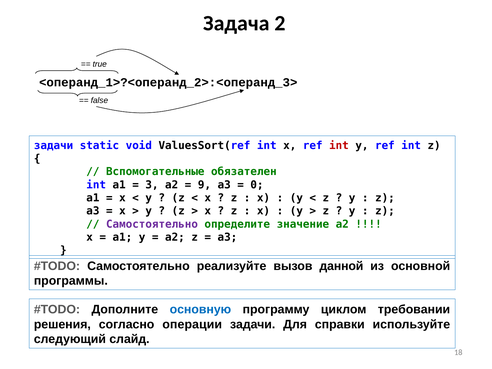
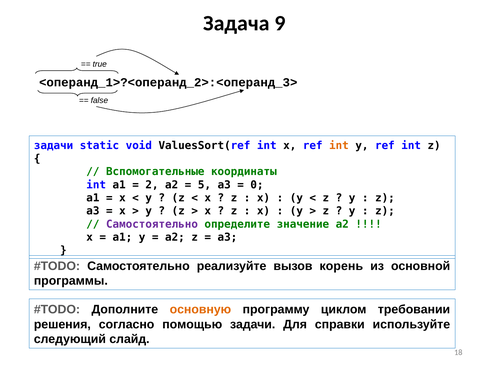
2: 2 -> 9
int at (339, 145) colour: red -> orange
обязателен: обязателен -> координаты
3: 3 -> 2
9: 9 -> 5
данной: данной -> корень
основную colour: blue -> orange
операции: операции -> помощью
